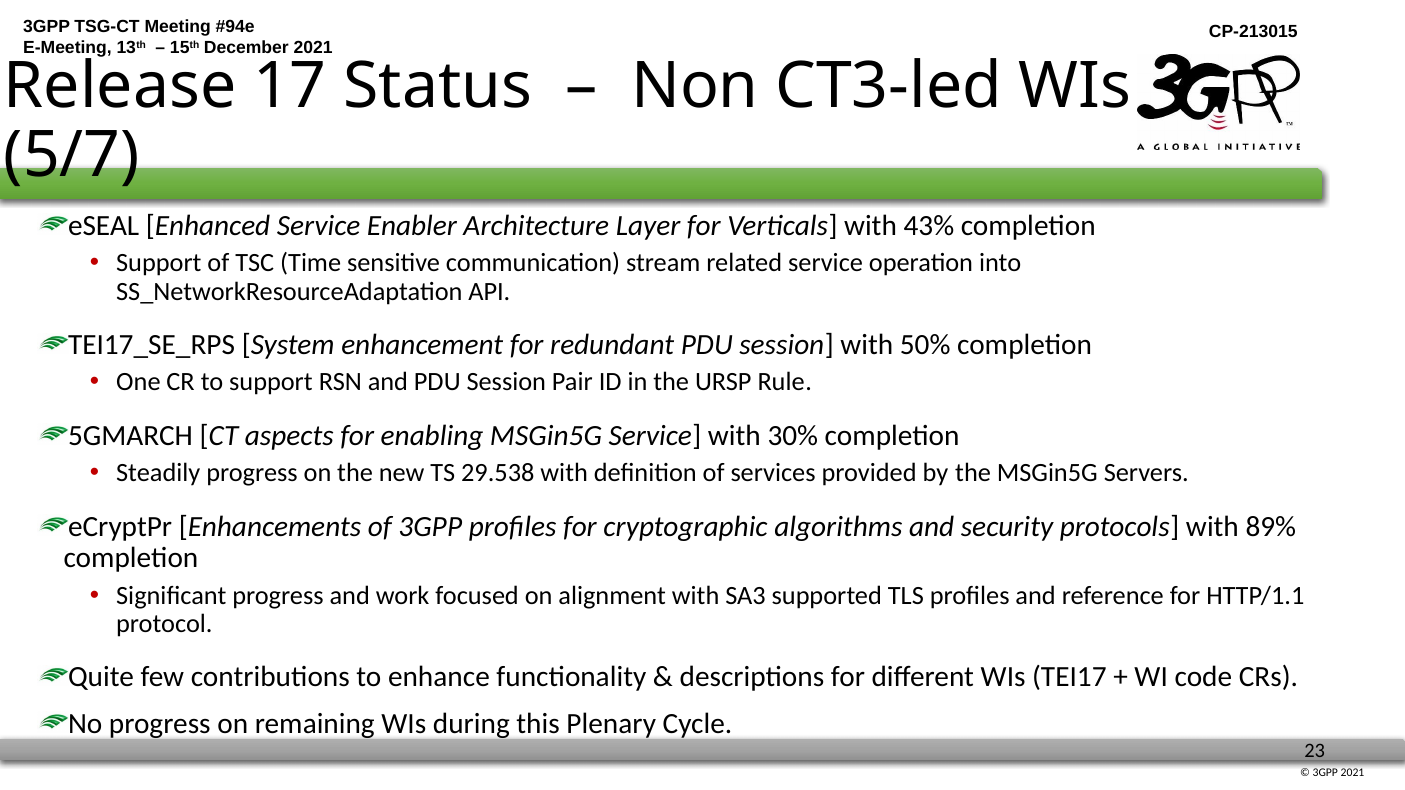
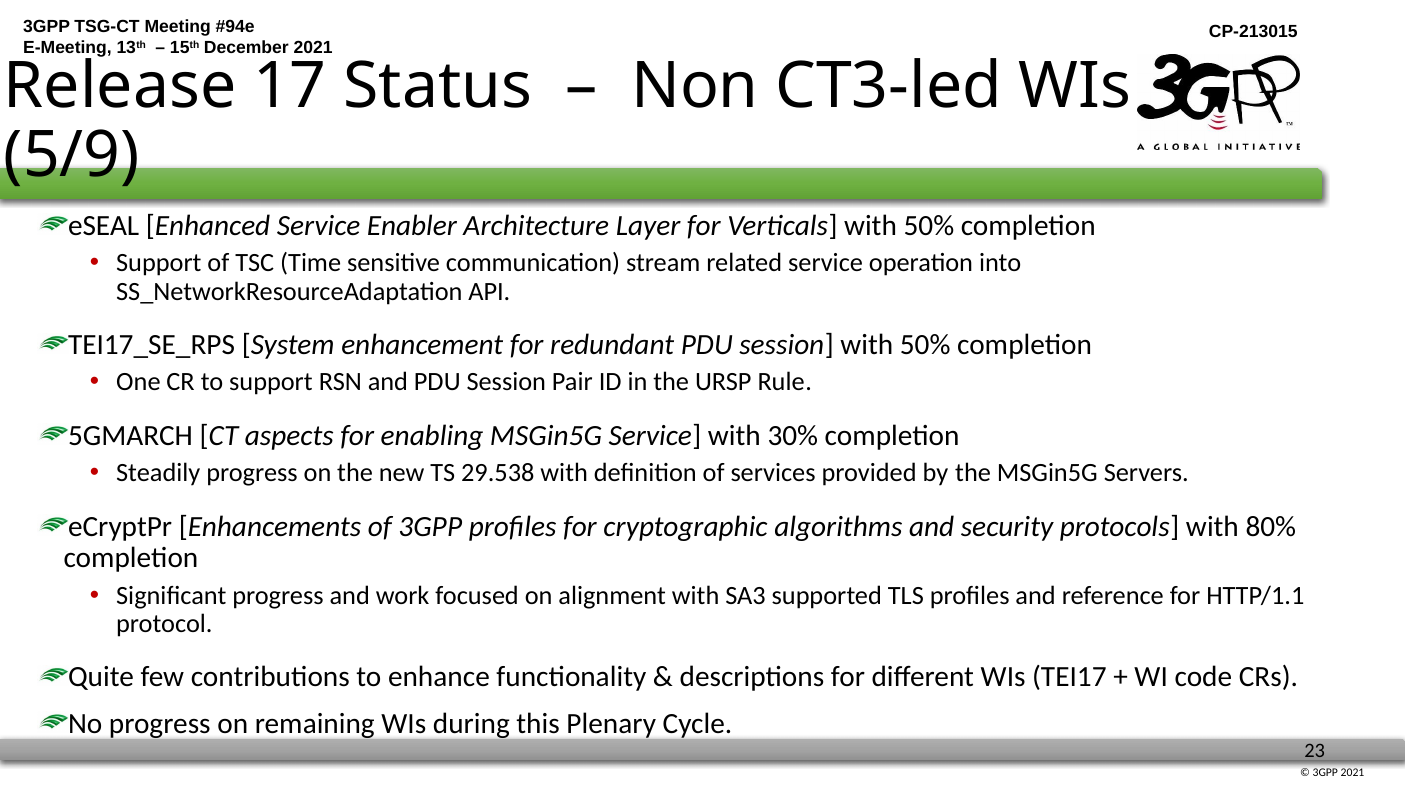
5/7: 5/7 -> 5/9
Verticals with 43%: 43% -> 50%
89%: 89% -> 80%
